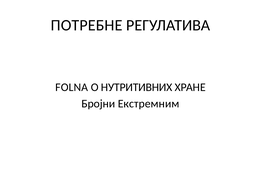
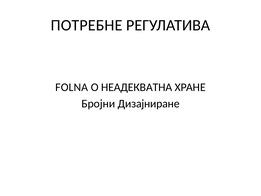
НУТРИТИВНИХ: НУТРИТИВНИХ -> НЕАДЕКВАТНА
Екстремним: Екстремним -> Дизајниране
